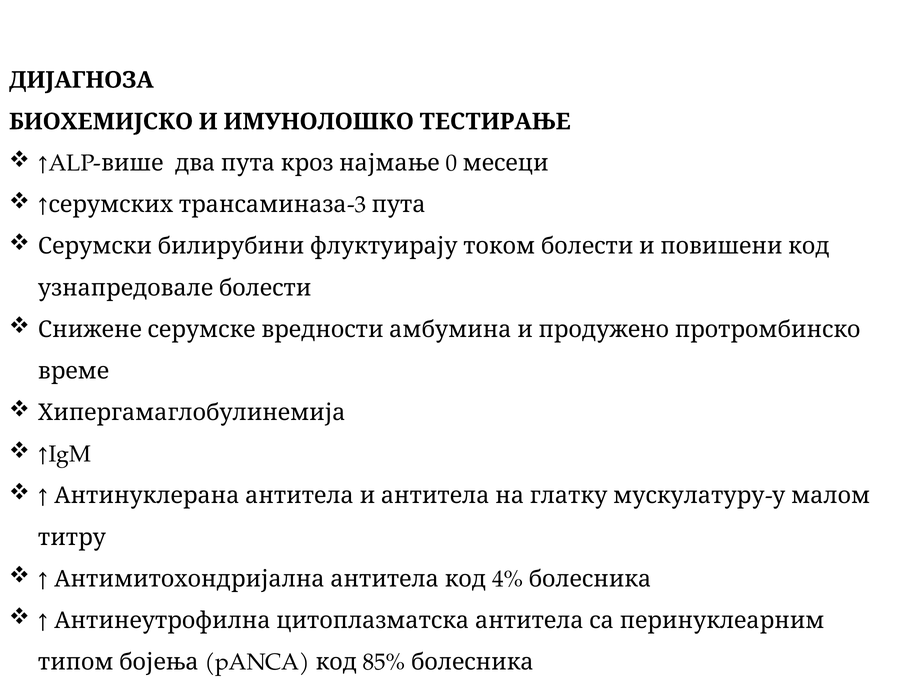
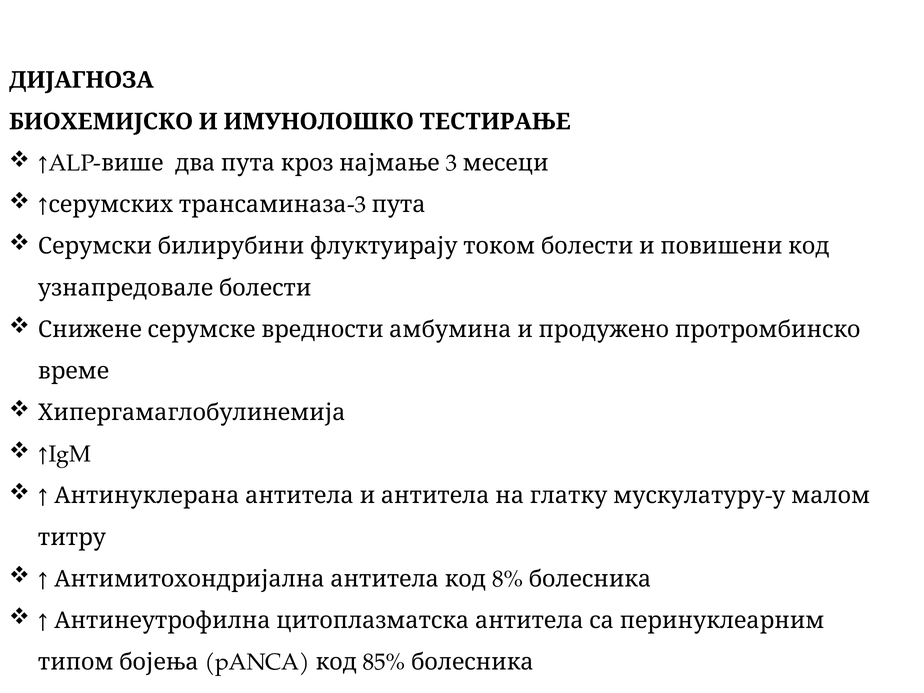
0: 0 -> 3
4%: 4% -> 8%
